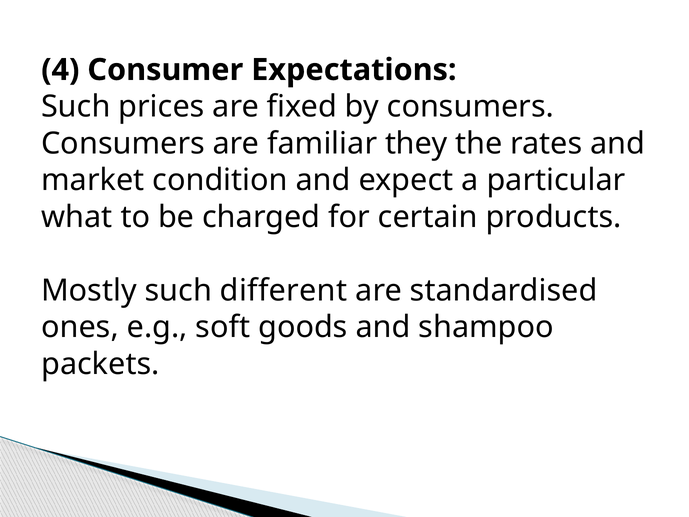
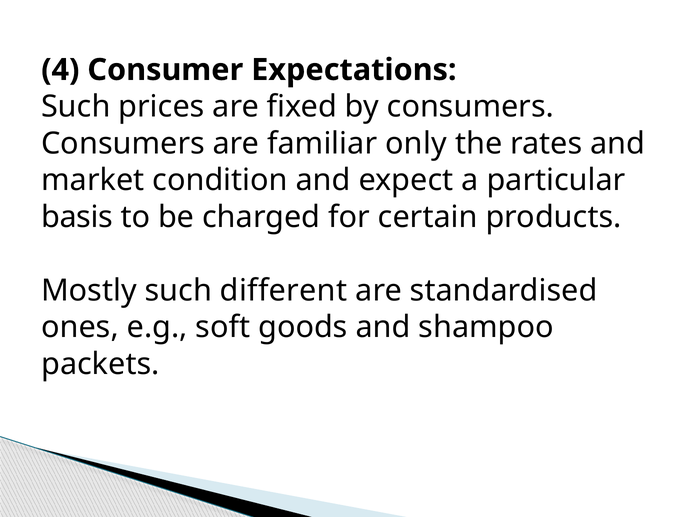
they: they -> only
what: what -> basis
